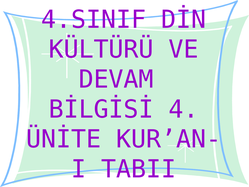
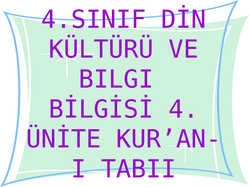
DEVAM: DEVAM -> BILGI
